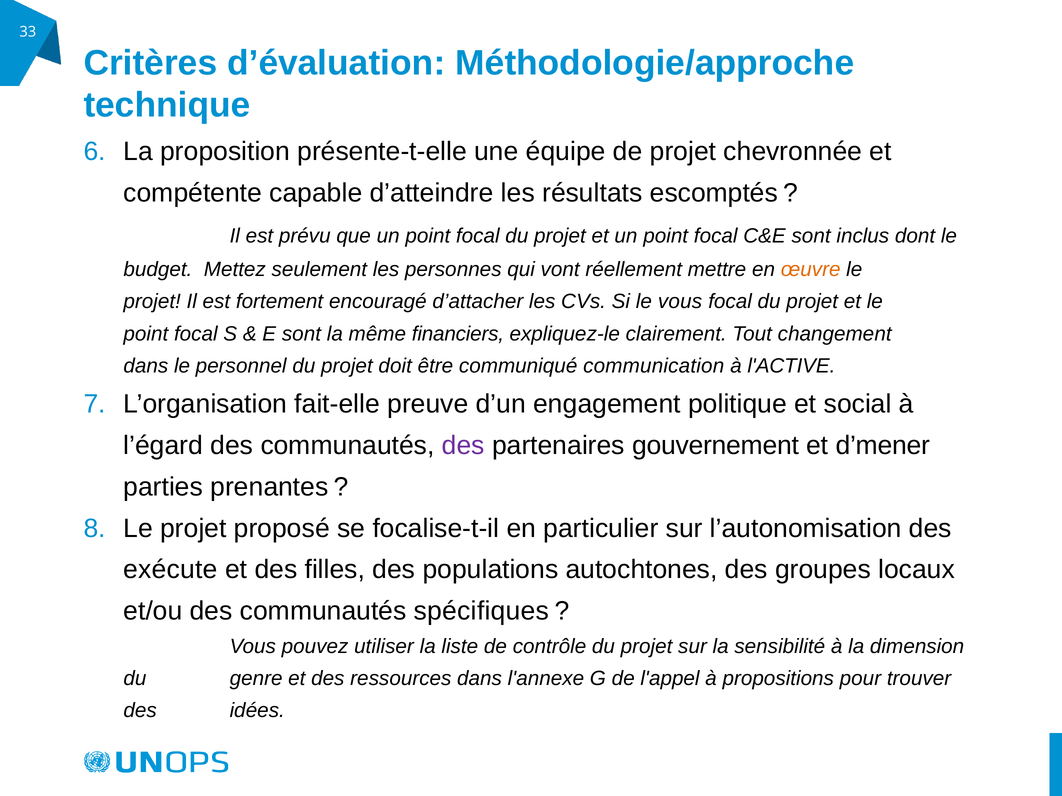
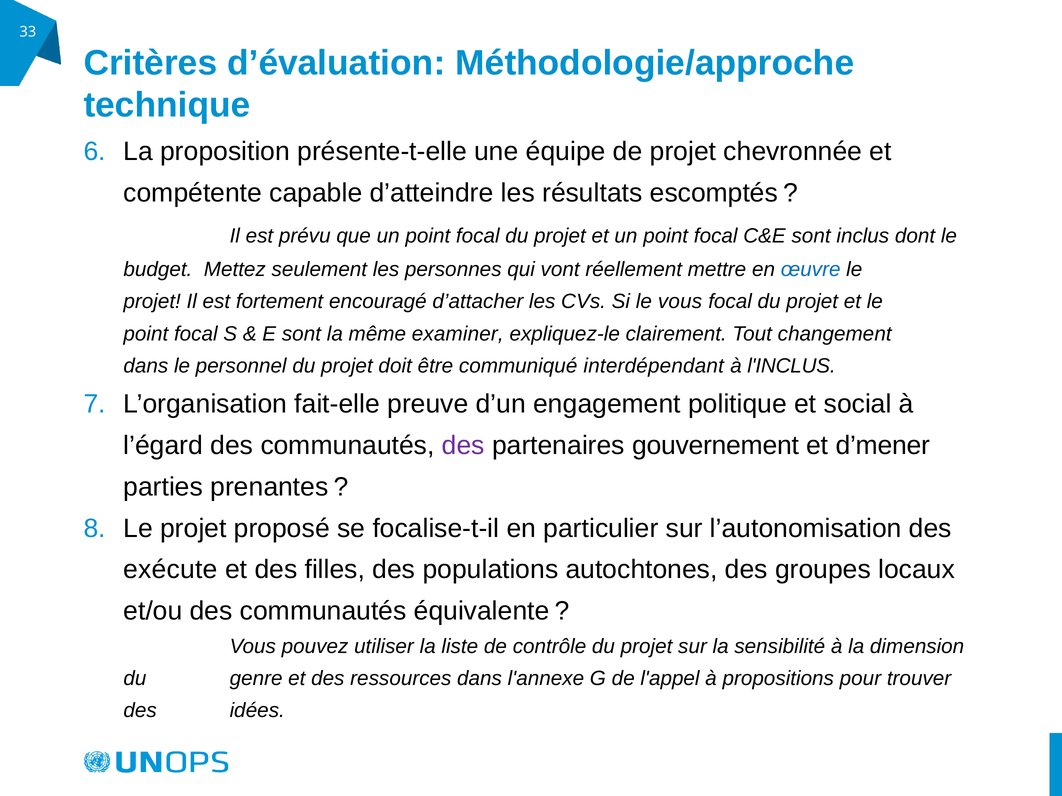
œuvre colour: orange -> blue
financiers: financiers -> examiner
communication: communication -> interdépendant
l'ACTIVE: l'ACTIVE -> l'INCLUS
spécifiques: spécifiques -> équivalente
